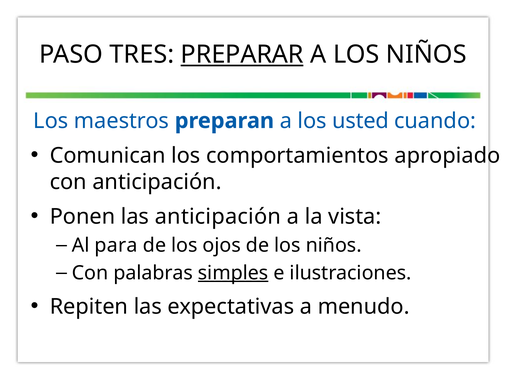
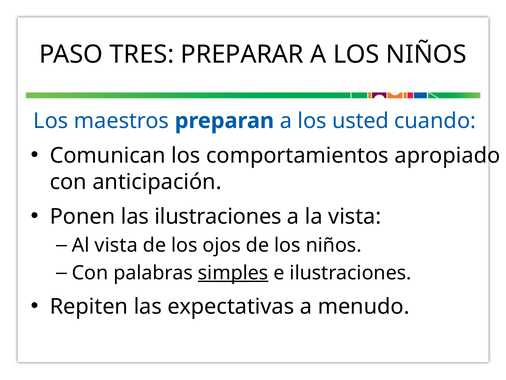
PREPARAR underline: present -> none
las anticipación: anticipación -> ilustraciones
Al para: para -> vista
